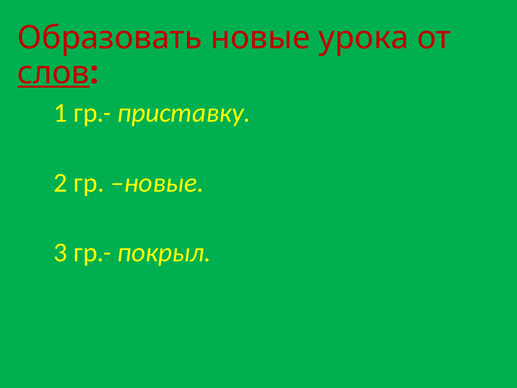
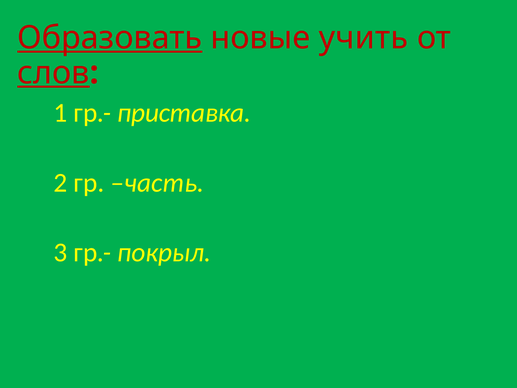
Образовать underline: none -> present
урока: урока -> учить
приставку: приставку -> приставка
гр новые: новые -> часть
